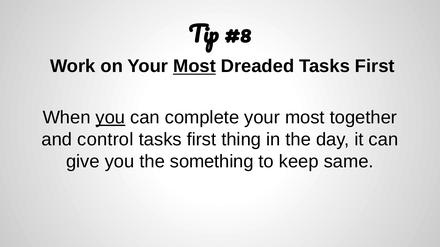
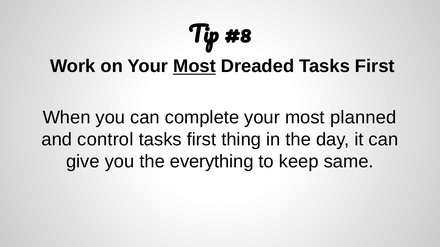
you at (110, 118) underline: present -> none
together: together -> planned
something: something -> everything
